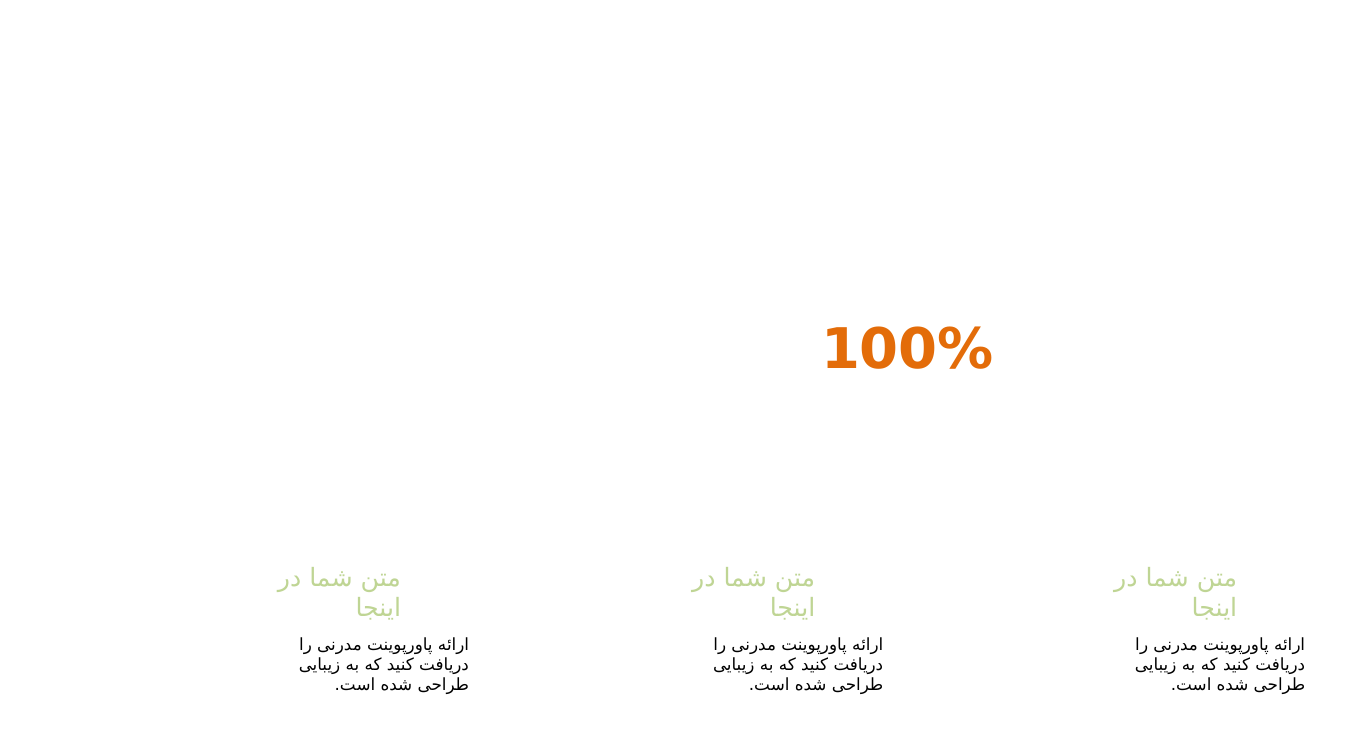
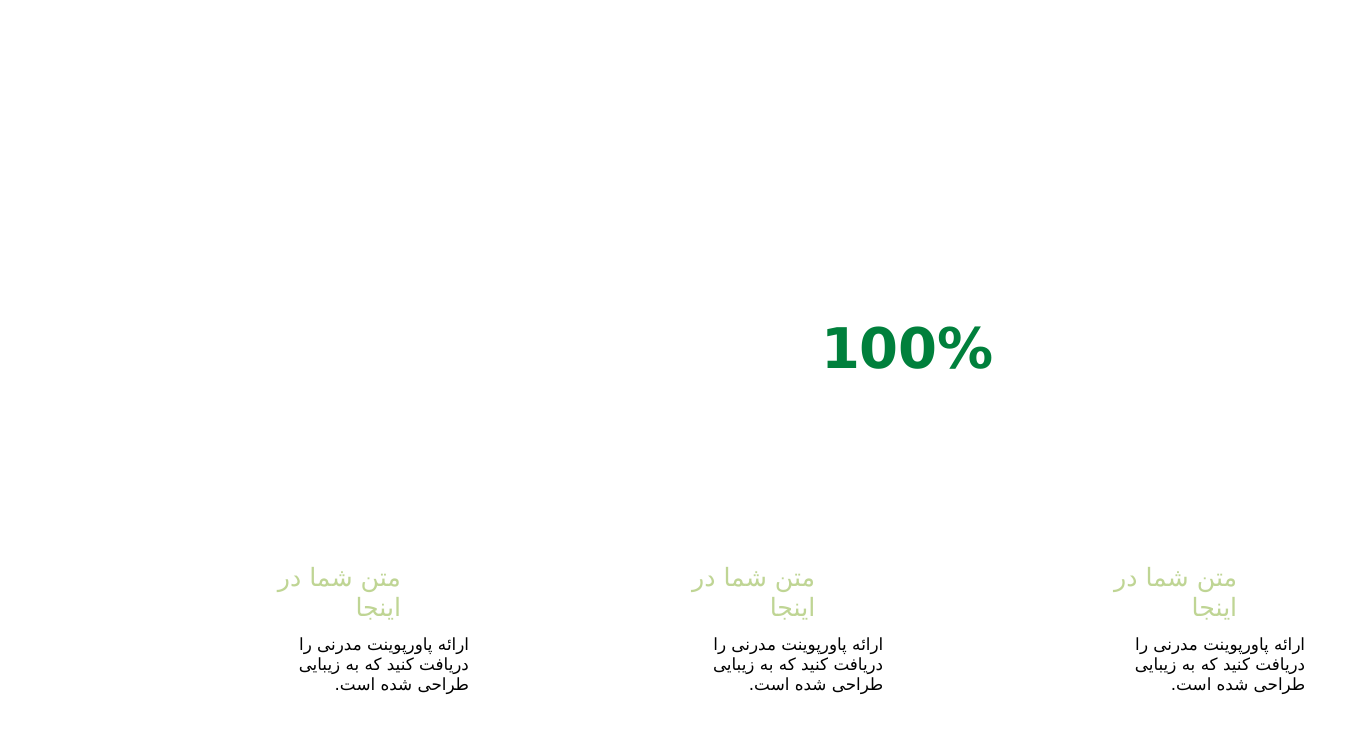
100% colour: orange -> green
